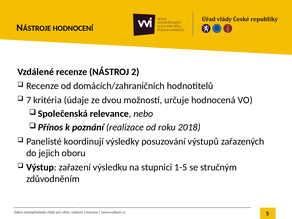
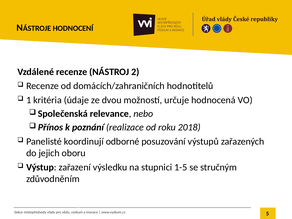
7: 7 -> 1
výsledky: výsledky -> odborné
